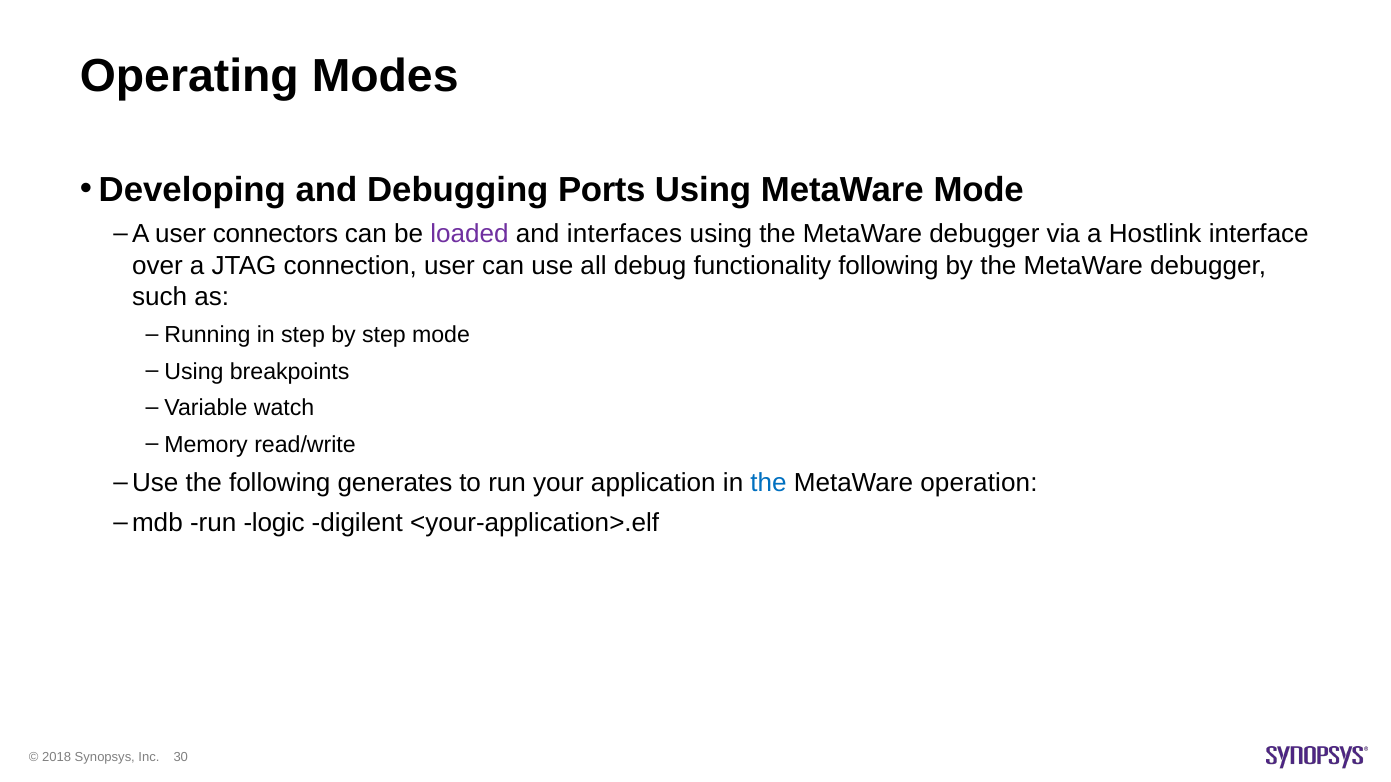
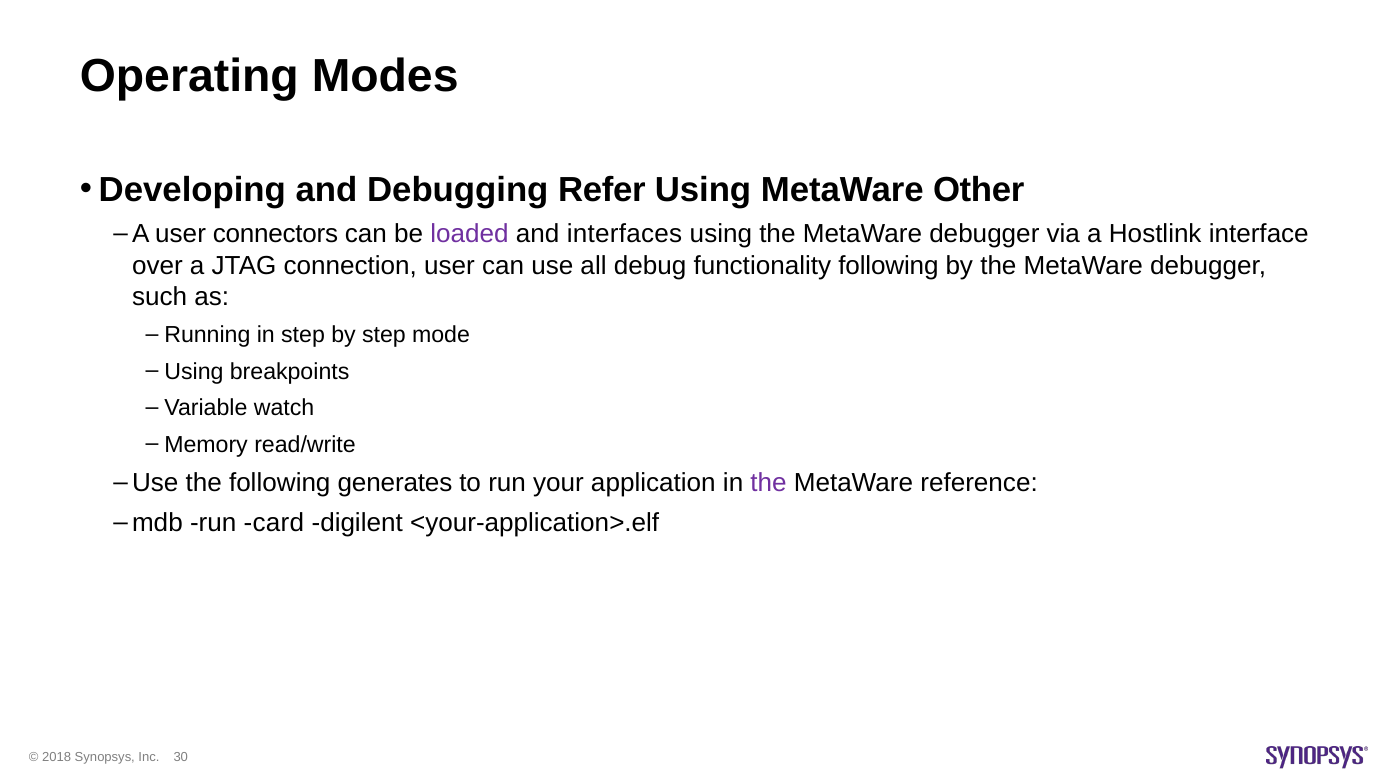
Ports: Ports -> Refer
MetaWare Mode: Mode -> Other
the at (769, 483) colour: blue -> purple
operation: operation -> reference
logic: logic -> card
